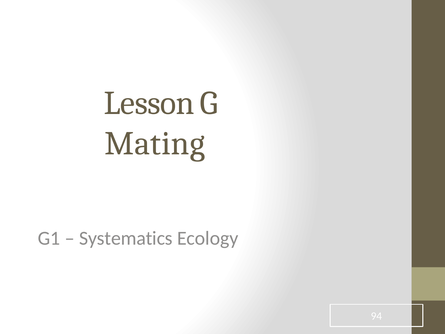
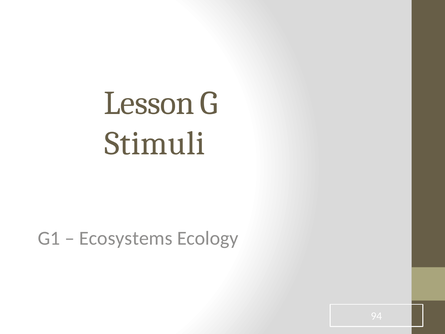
Mating: Mating -> Stimuli
Systematics: Systematics -> Ecosystems
